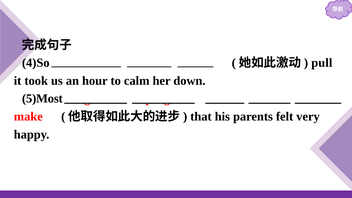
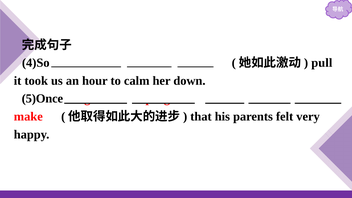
5)Most: 5)Most -> 5)Once
